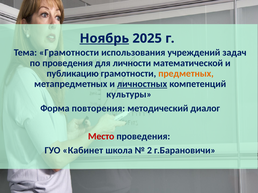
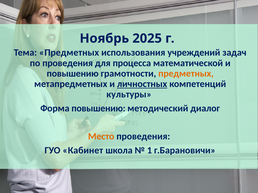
Ноябрь underline: present -> none
Тема Грамотности: Грамотности -> Предметных
личности: личности -> процесса
публикацию at (73, 74): публикацию -> повышению
Форма повторения: повторения -> повышению
Место colour: red -> orange
2: 2 -> 1
